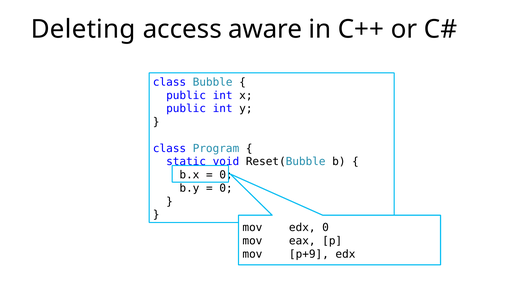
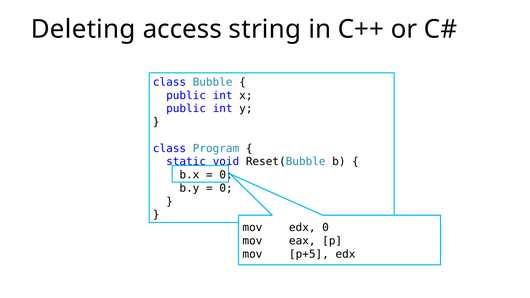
aware: aware -> string
p+9: p+9 -> p+5
